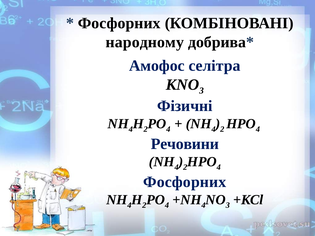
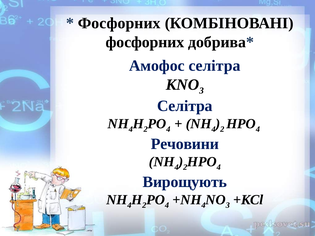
народному at (145, 42): народному -> фосфорних
Фізичні at (185, 106): Фізичні -> Селітра
Фосфорних at (185, 182): Фосфорних -> Вирощують
